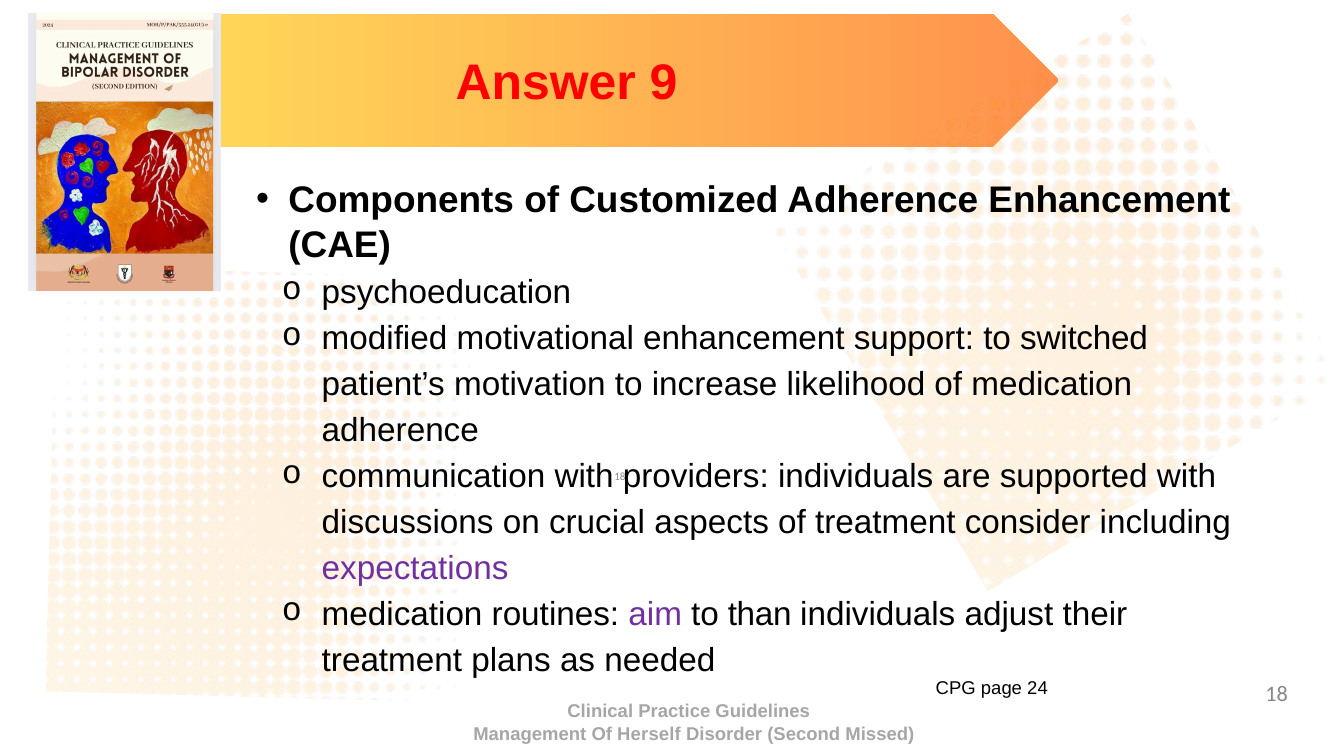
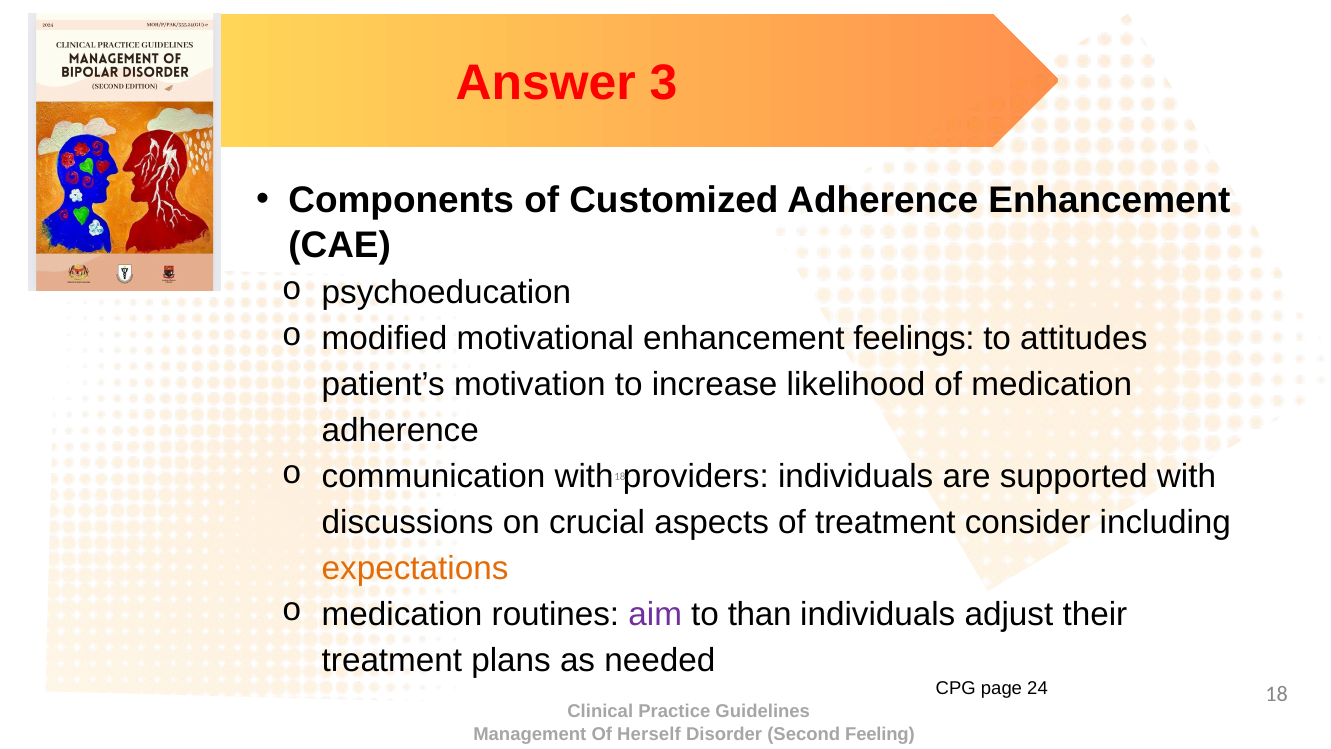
9: 9 -> 3
support: support -> feelings
switched: switched -> attitudes
expectations colour: purple -> orange
Missed: Missed -> Feeling
